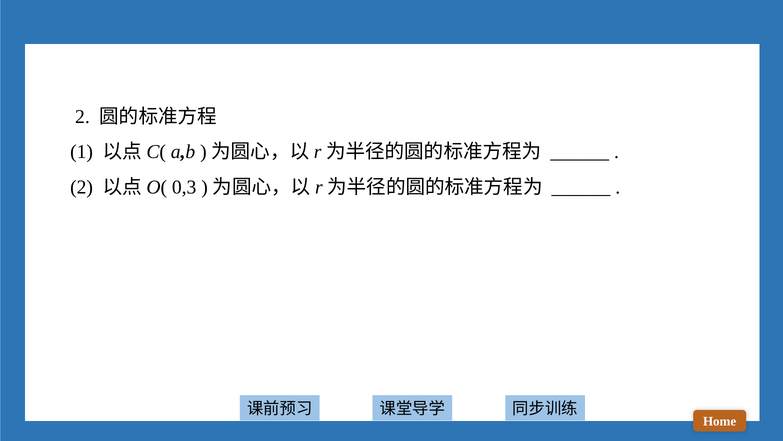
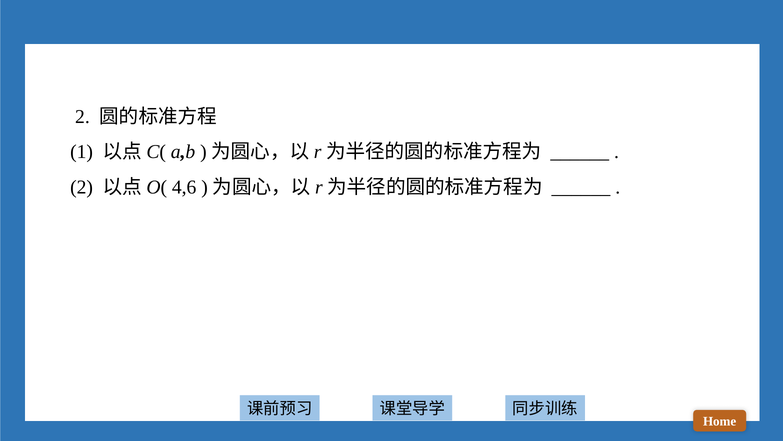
0,3: 0,3 -> 4,6
